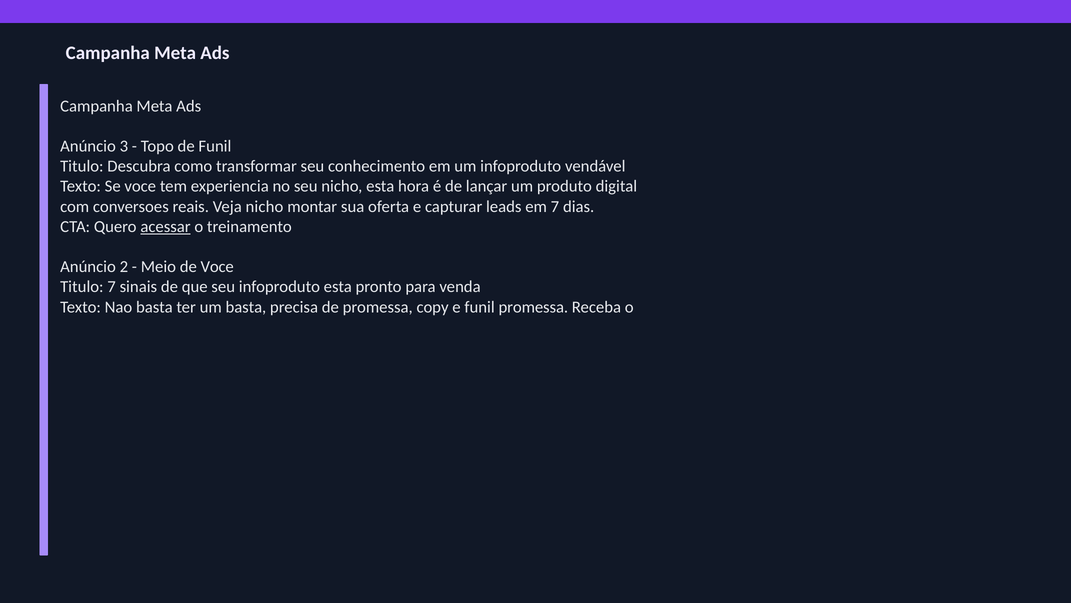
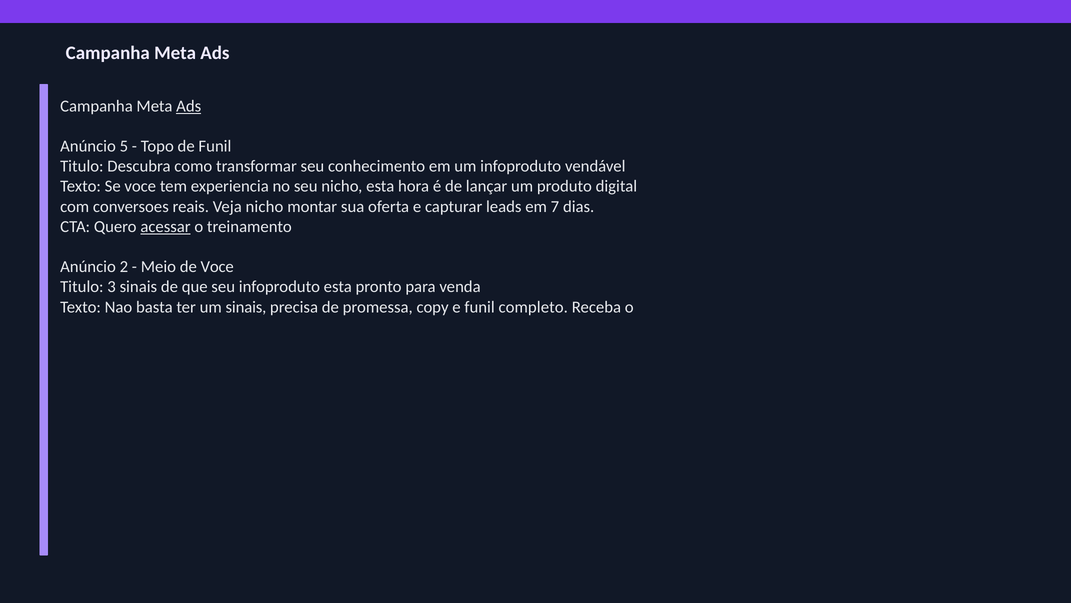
Ads at (189, 106) underline: none -> present
3: 3 -> 5
Titulo 7: 7 -> 3
um basta: basta -> sinais
funil promessa: promessa -> completo
